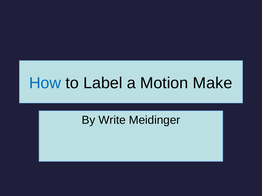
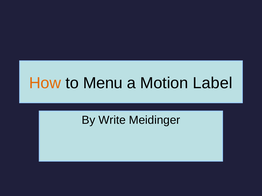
How colour: blue -> orange
Label: Label -> Menu
Make: Make -> Label
